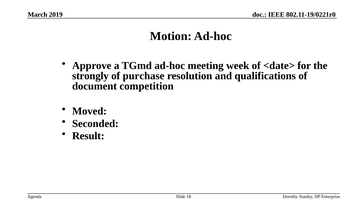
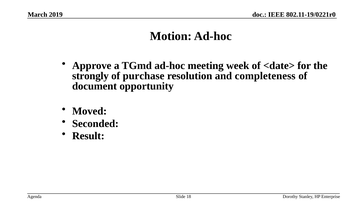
qualifications: qualifications -> completeness
competition: competition -> opportunity
